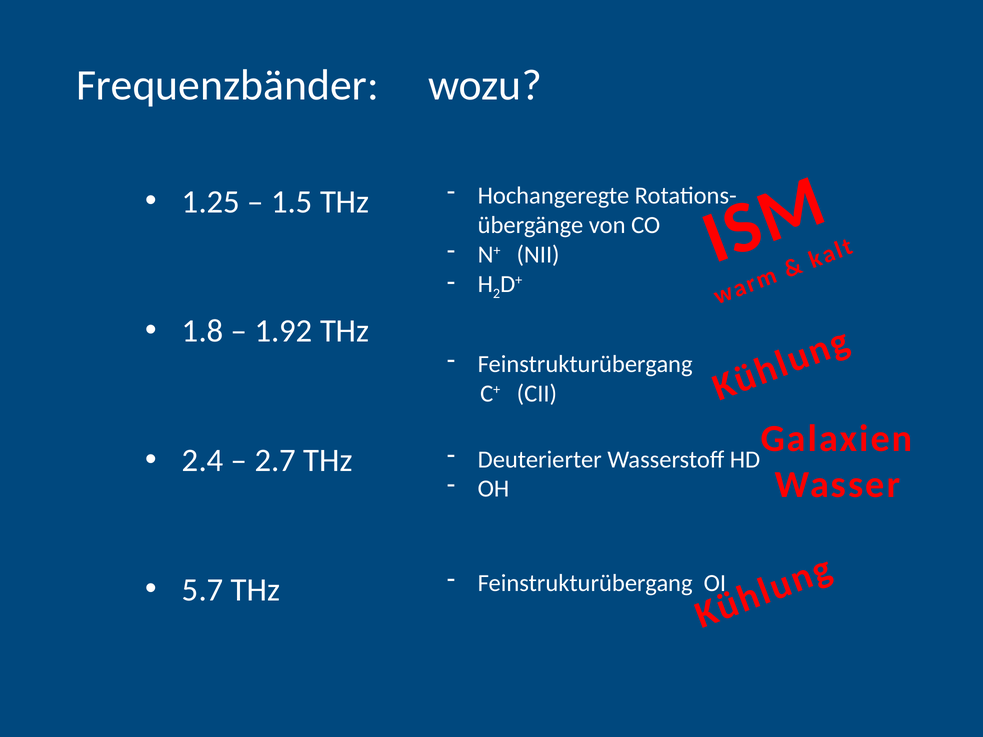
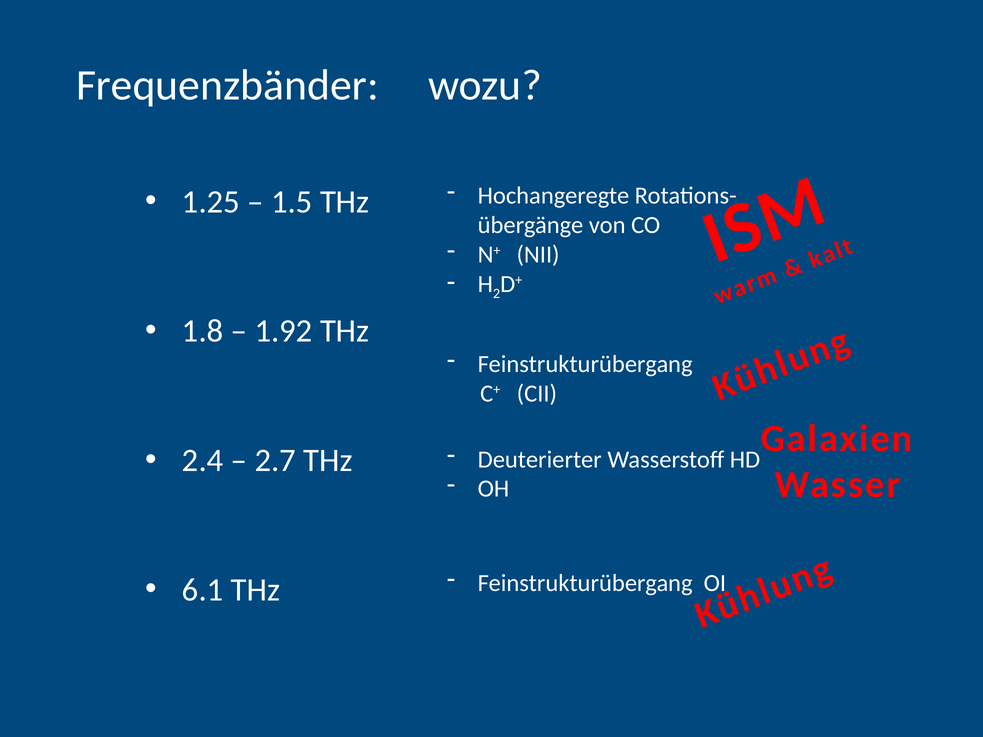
5.7: 5.7 -> 6.1
